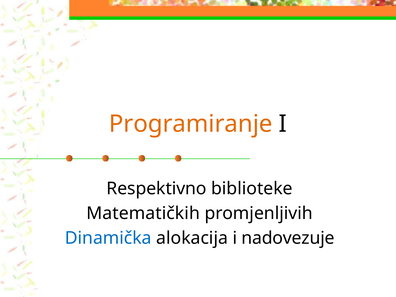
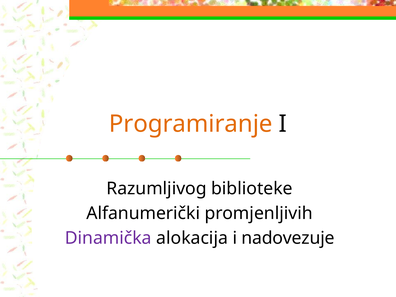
Respektivno: Respektivno -> Razumljivog
Matematičkih: Matematičkih -> Alfanumerički
Dinamička colour: blue -> purple
